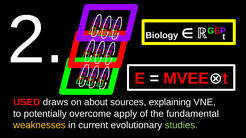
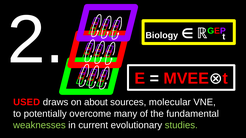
explaining: explaining -> molecular
apply: apply -> many
weaknesses colour: yellow -> light green
